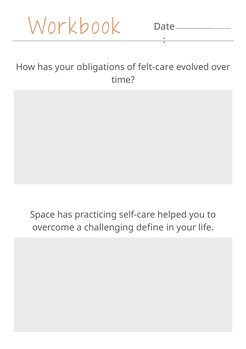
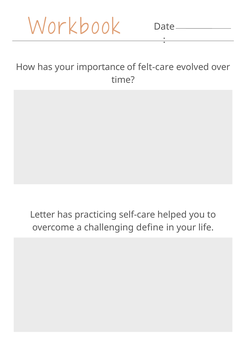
obligations: obligations -> importance
Space: Space -> Letter
